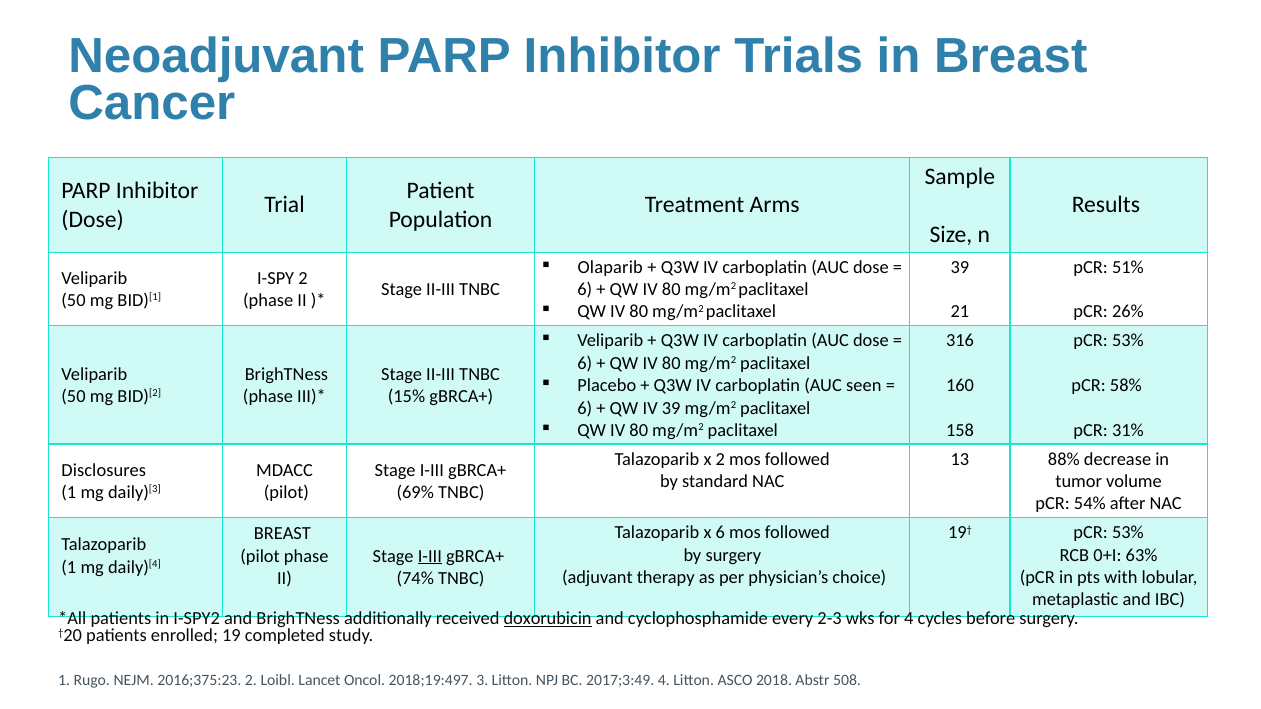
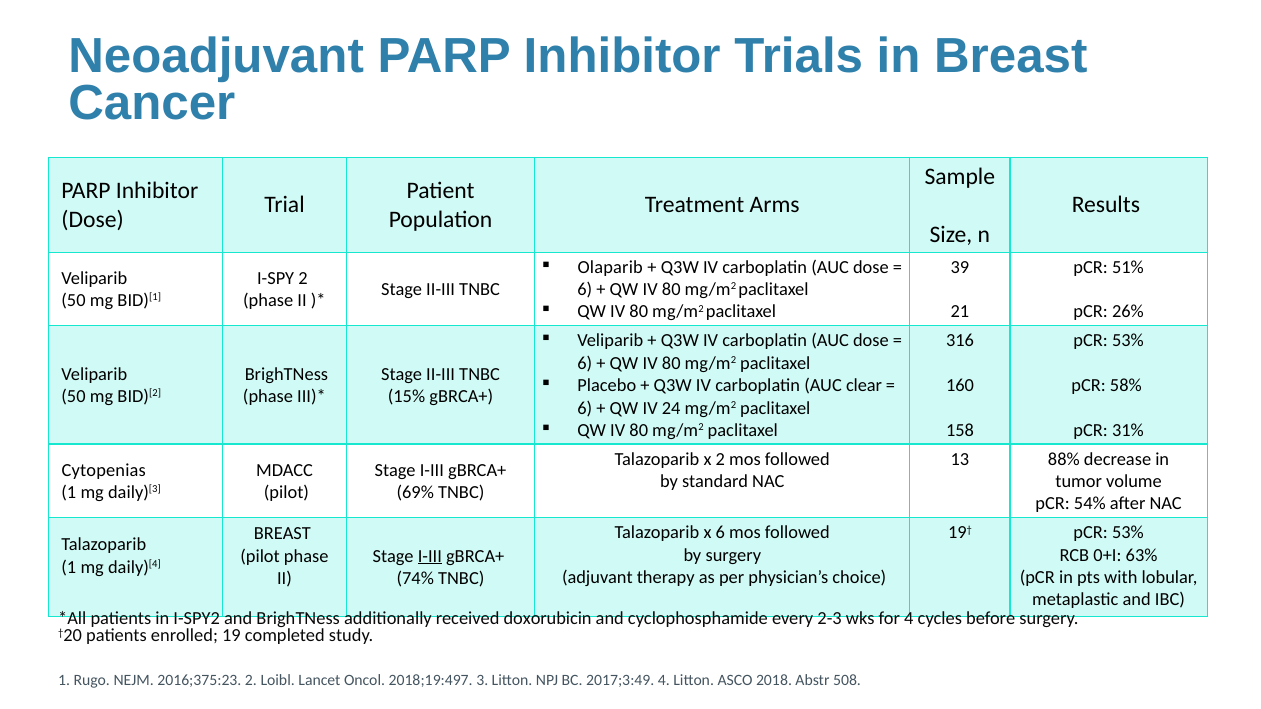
seen: seen -> clear
IV 39: 39 -> 24
Disclosures: Disclosures -> Cytopenias
doxorubicin underline: present -> none
